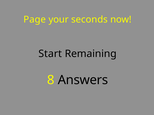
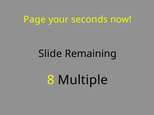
Start: Start -> Slide
Answers: Answers -> Multiple
